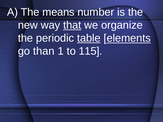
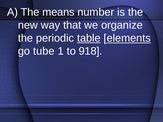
that underline: present -> none
than: than -> tube
115: 115 -> 918
